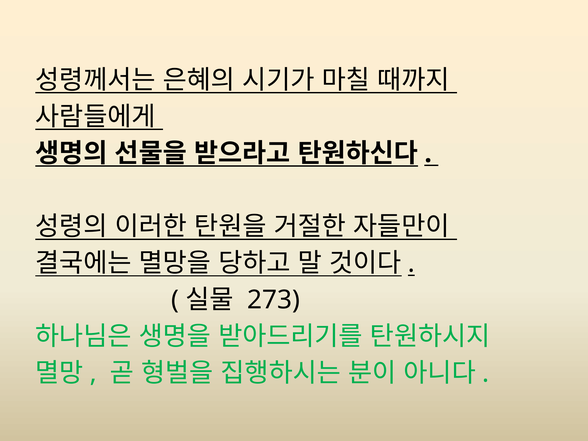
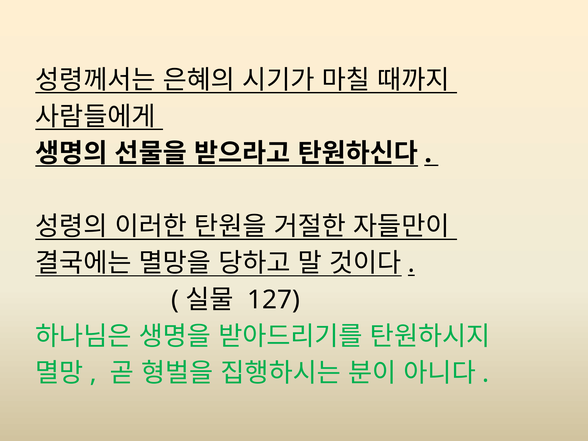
273: 273 -> 127
